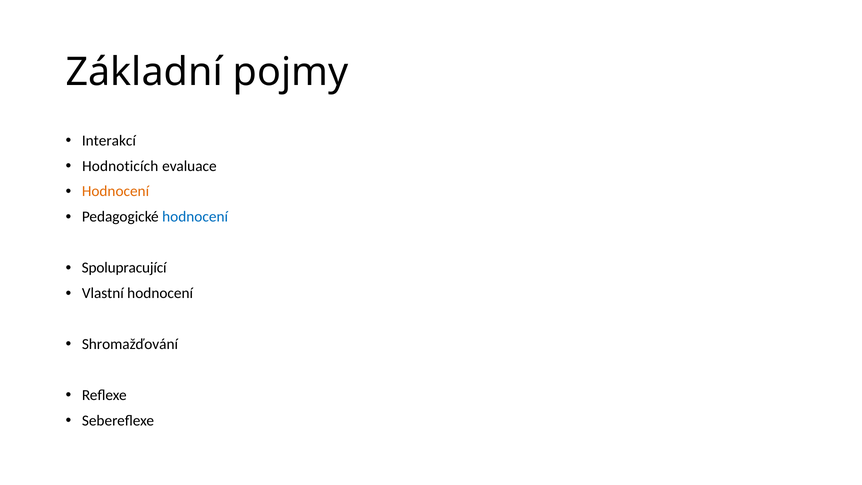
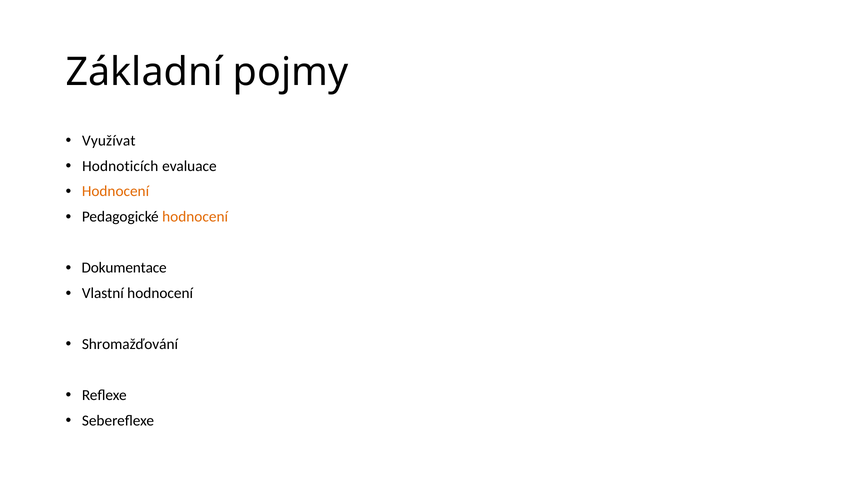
Interakcí: Interakcí -> Využívat
hodnocení at (195, 217) colour: blue -> orange
Spolupracující: Spolupracující -> Dokumentace
